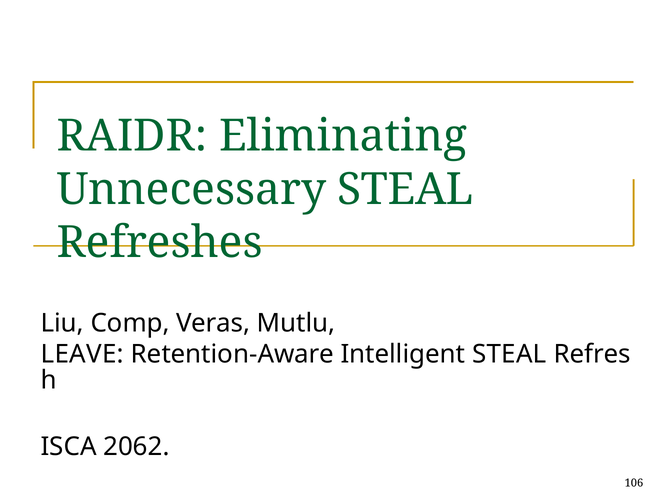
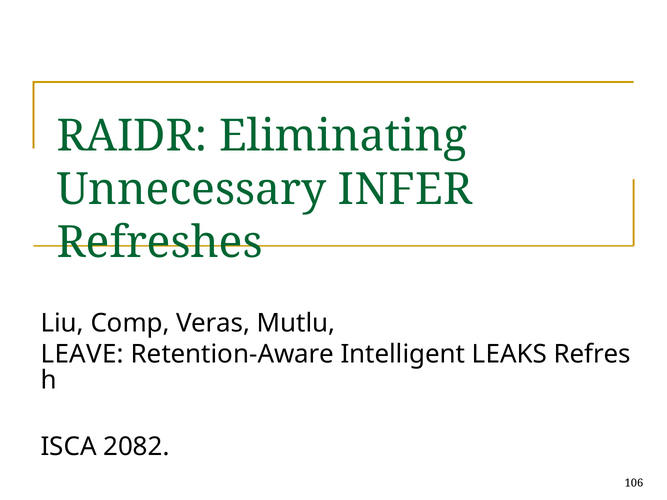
Unnecessary STEAL: STEAL -> INFER
Intelligent STEAL: STEAL -> LEAKS
2062: 2062 -> 2082
